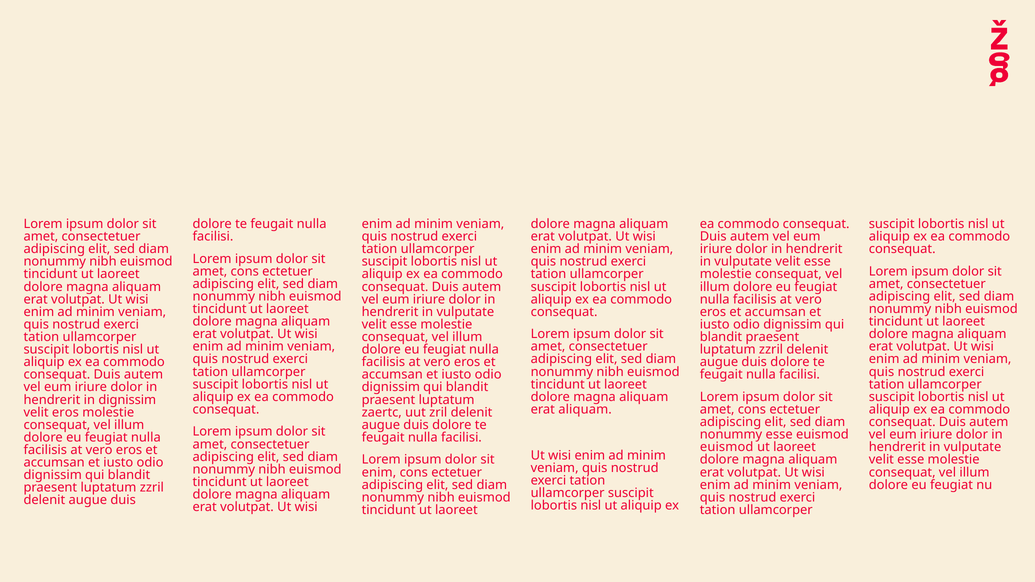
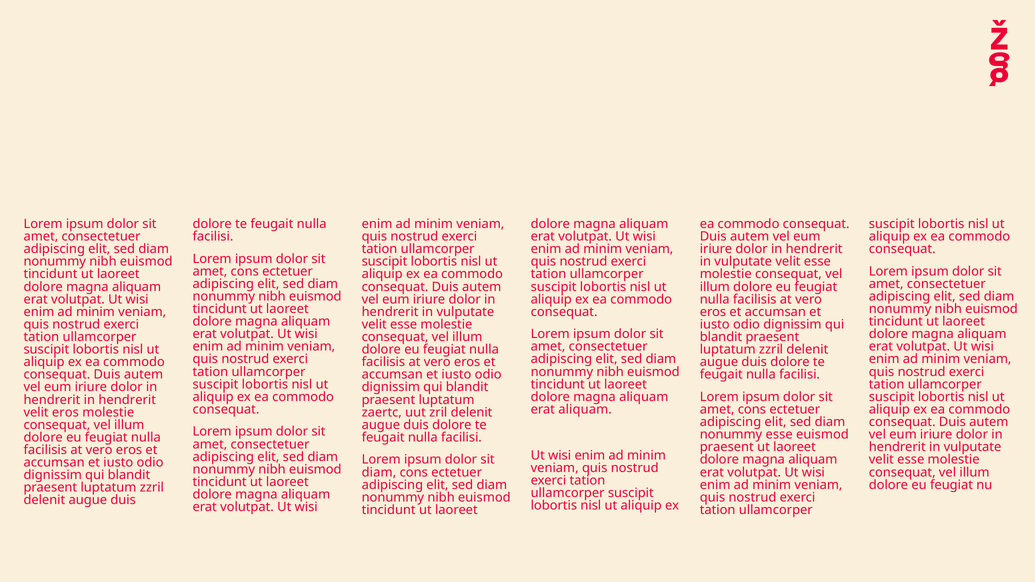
hendrerit in dignissim: dignissim -> hendrerit
euismod at (727, 447): euismod -> praesent
enim at (379, 472): enim -> diam
